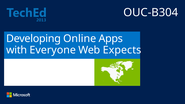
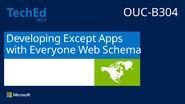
Online: Online -> Except
Expects: Expects -> Schema
